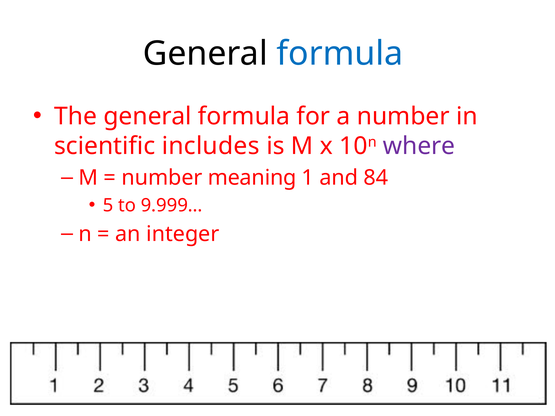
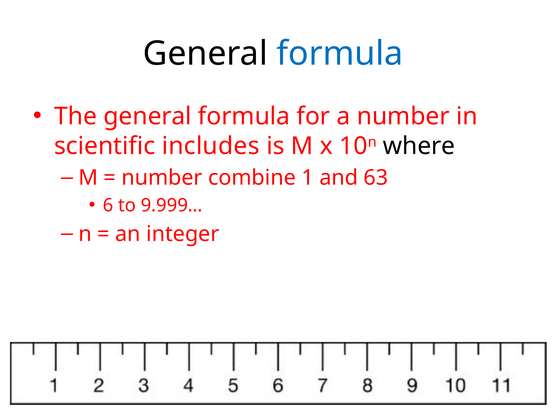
where colour: purple -> black
meaning: meaning -> combine
84: 84 -> 63
5: 5 -> 6
